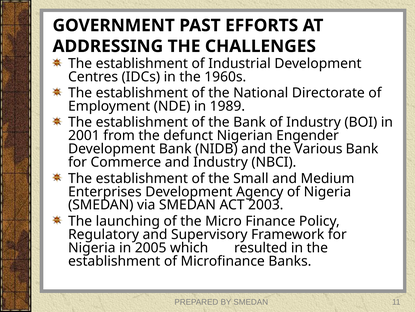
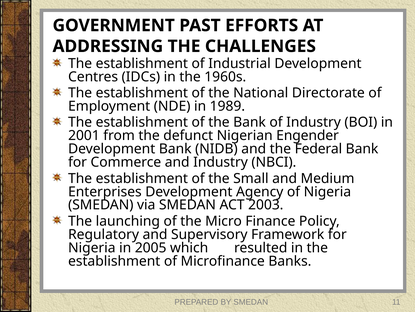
Various: Various -> Federal
